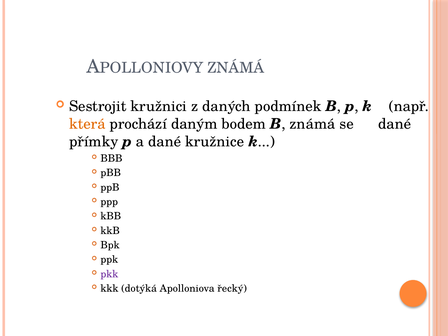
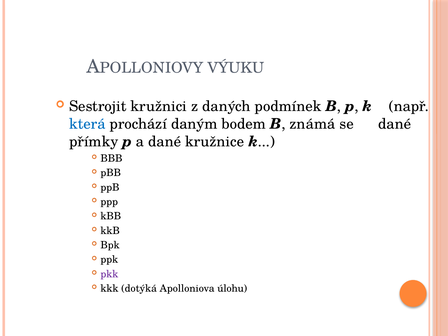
ZNÁMÁ at (236, 68): ZNÁMÁ -> VÝUKU
která colour: orange -> blue
řecký: řecký -> úlohu
